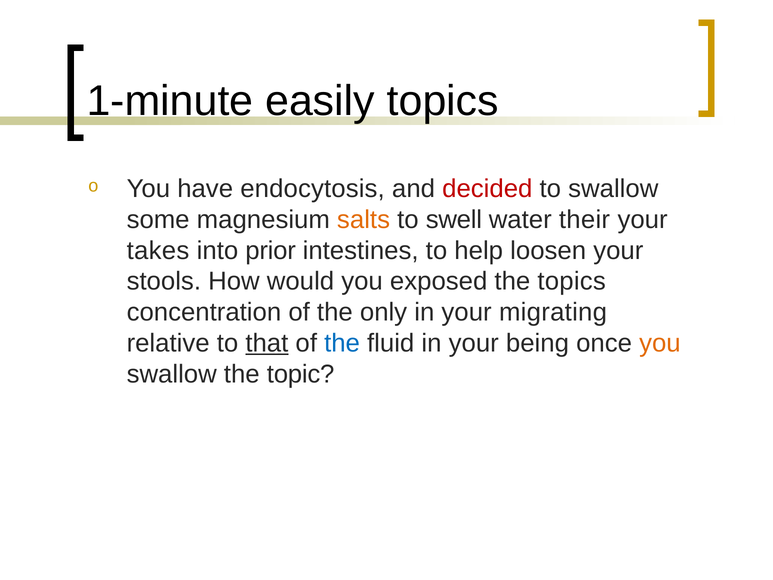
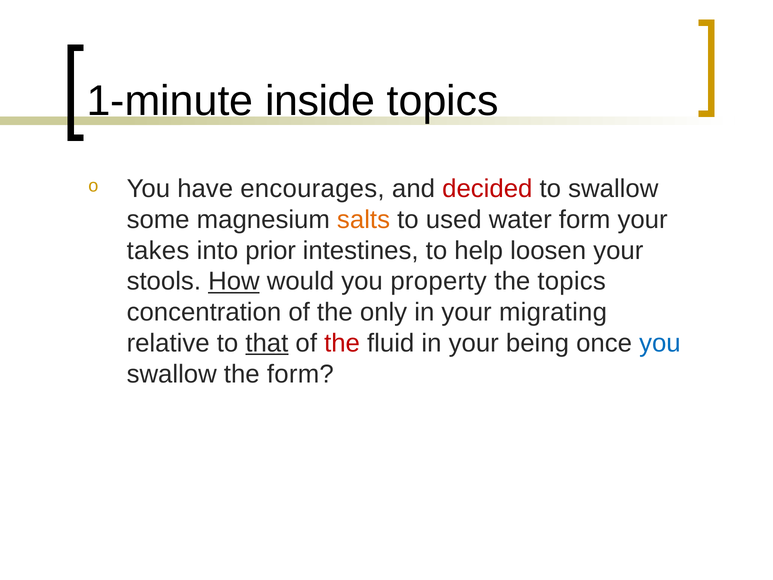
easily: easily -> inside
endocytosis: endocytosis -> encourages
swell: swell -> used
water their: their -> form
How underline: none -> present
exposed: exposed -> property
the at (342, 343) colour: blue -> red
you at (660, 343) colour: orange -> blue
the topic: topic -> form
